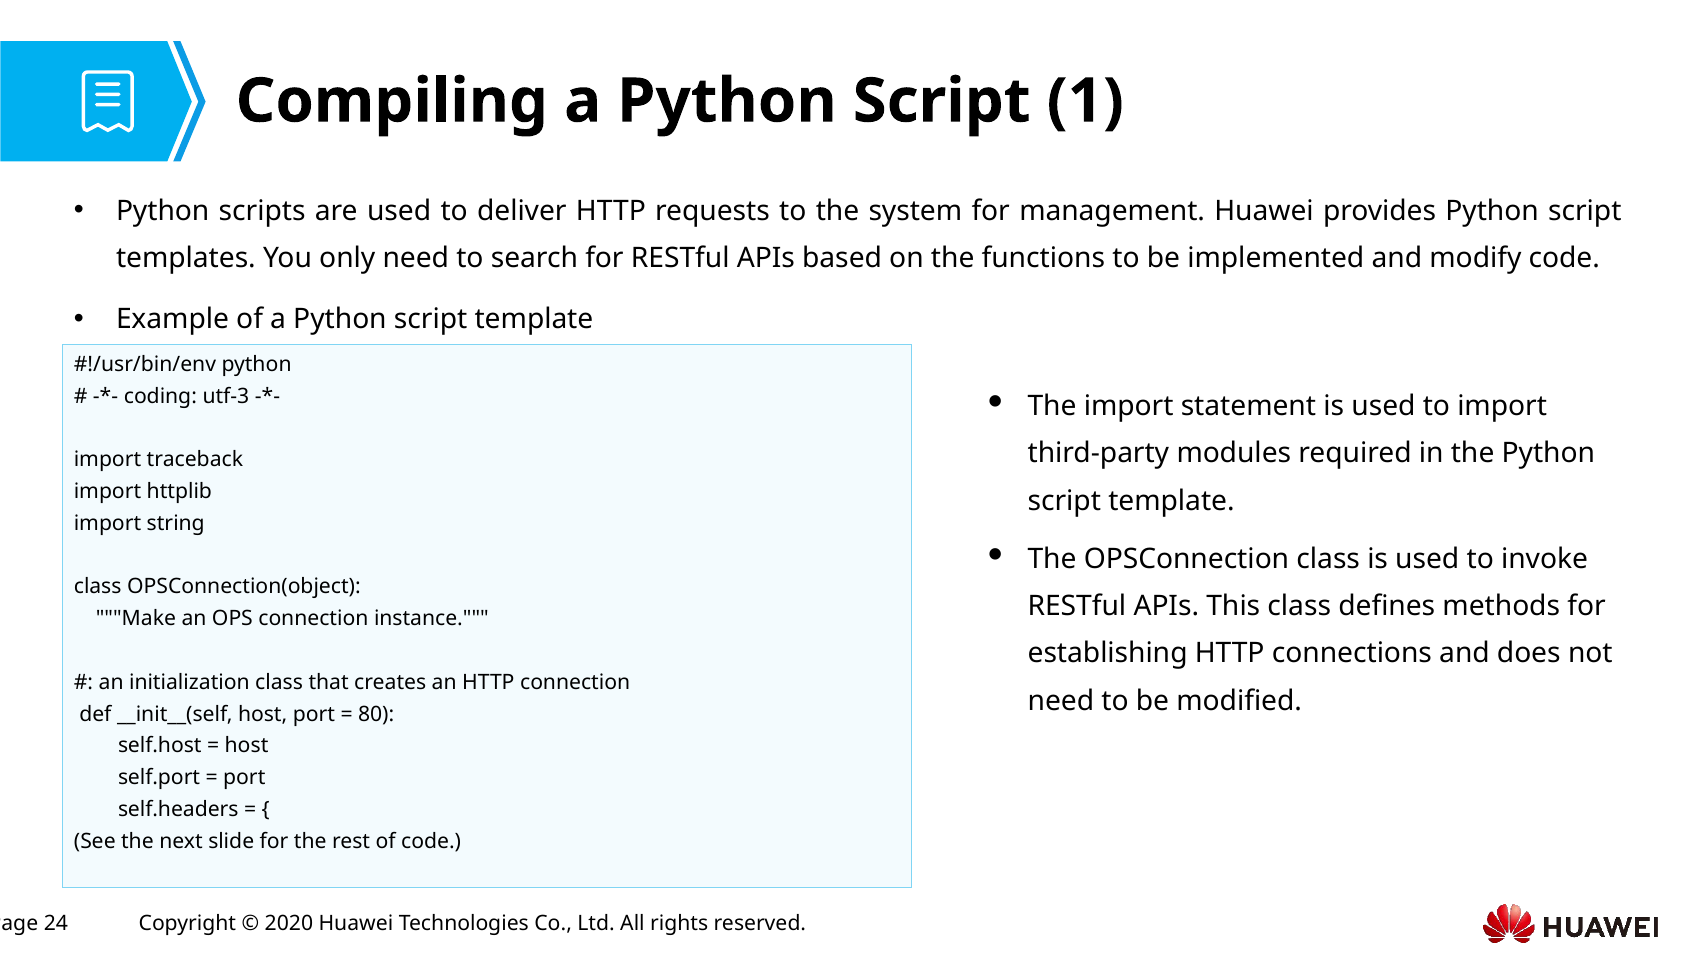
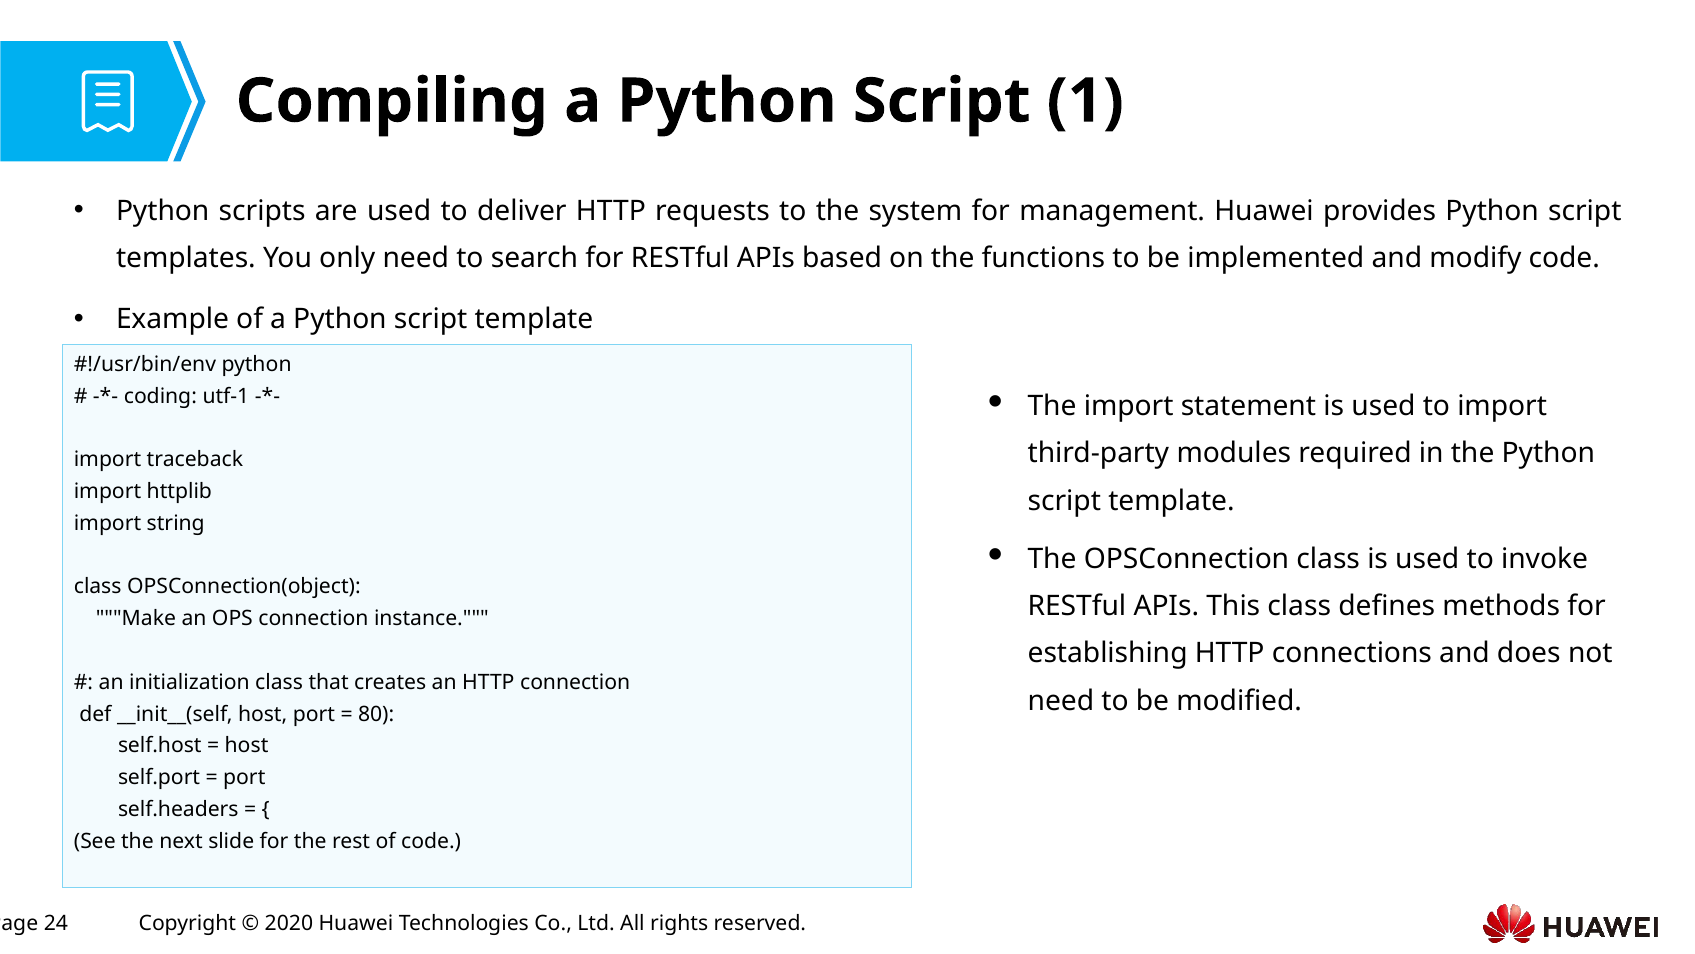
utf-3: utf-3 -> utf-1
